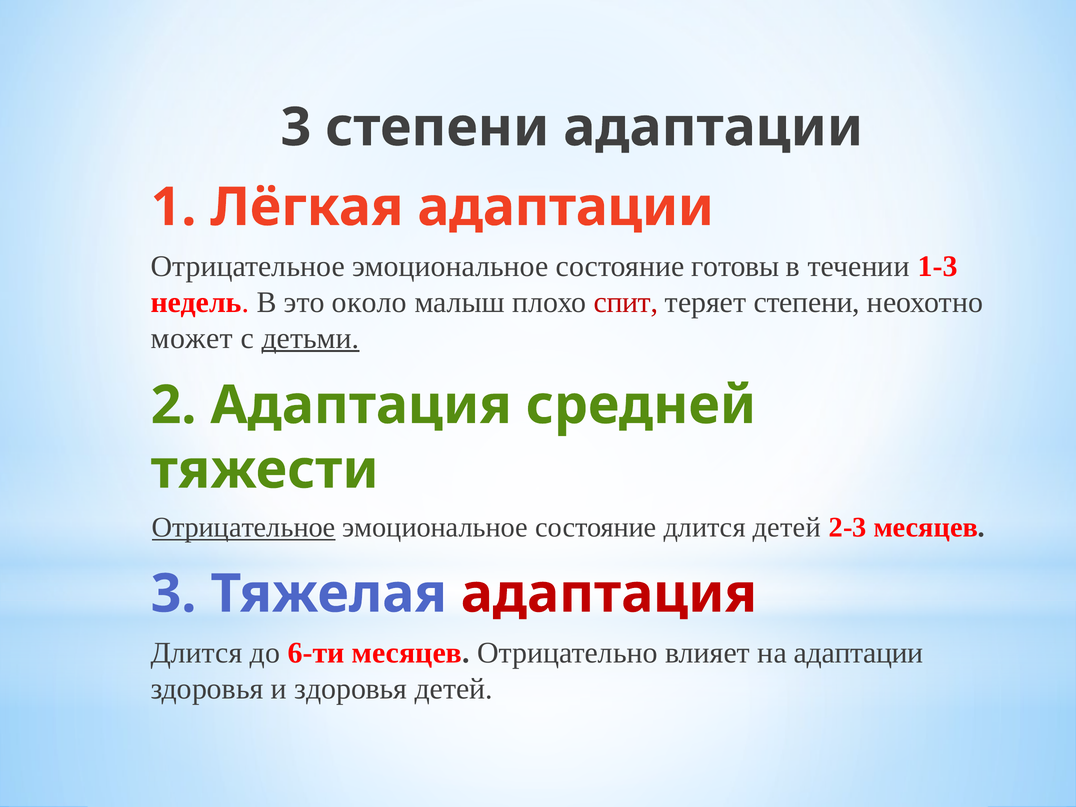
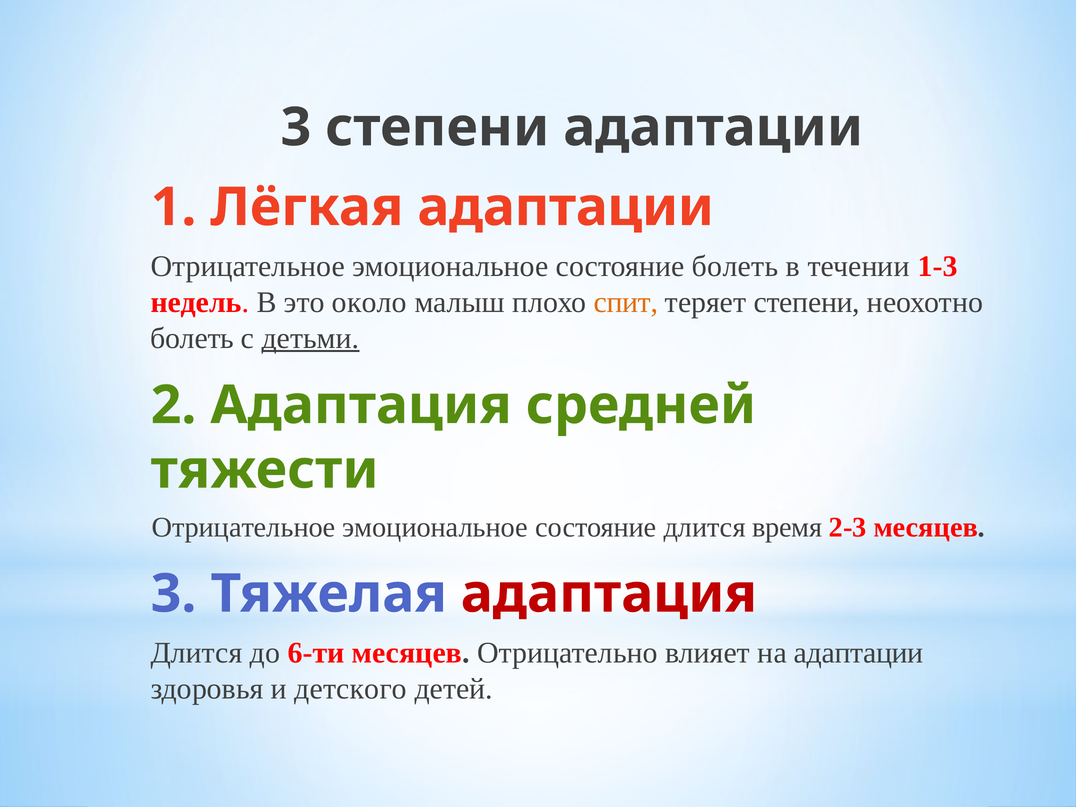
состояние готовы: готовы -> болеть
спит colour: red -> orange
может at (192, 338): может -> болеть
Отрицательное at (244, 528) underline: present -> none
длится детей: детей -> время
и здоровья: здоровья -> детского
